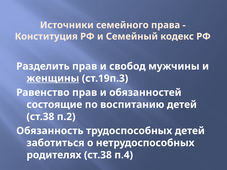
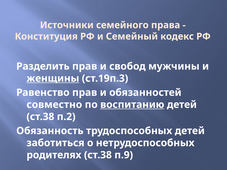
состоящие: состоящие -> совместно
воспитанию underline: none -> present
п.4: п.4 -> п.9
